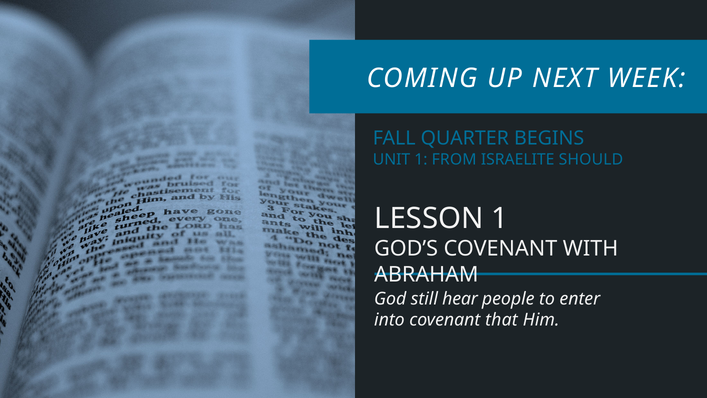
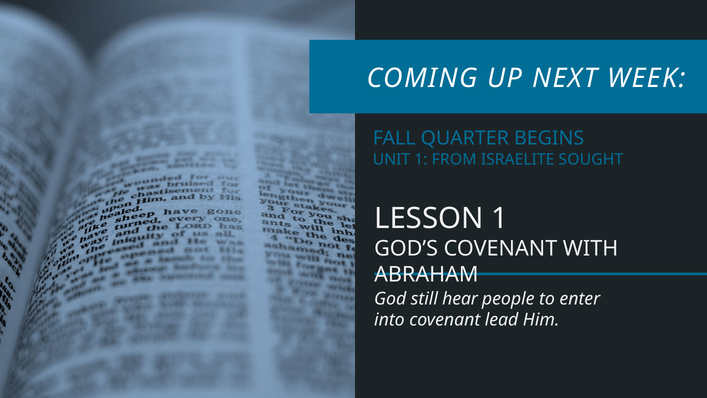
SHOULD: SHOULD -> SOUGHT
that: that -> lead
